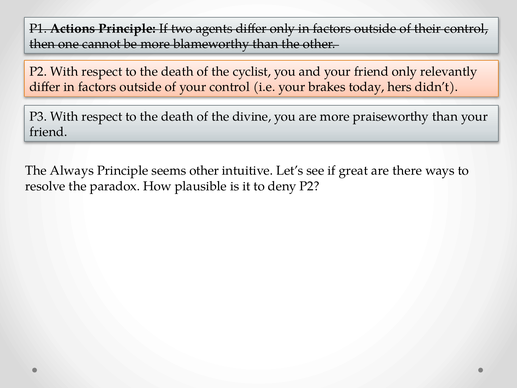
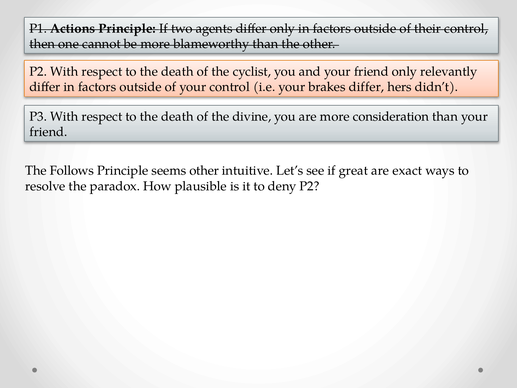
brakes today: today -> differ
praiseworthy: praiseworthy -> consideration
Always: Always -> Follows
there: there -> exact
